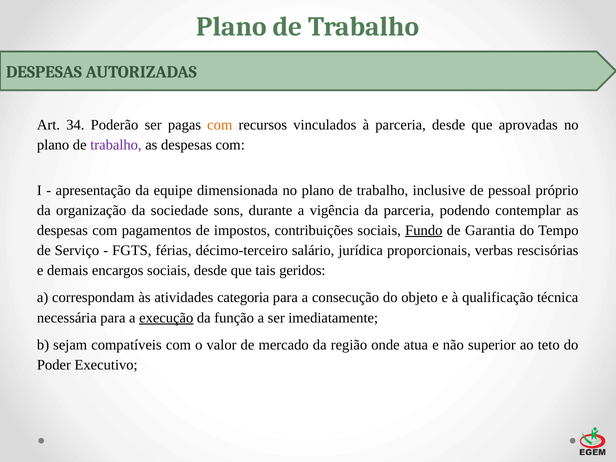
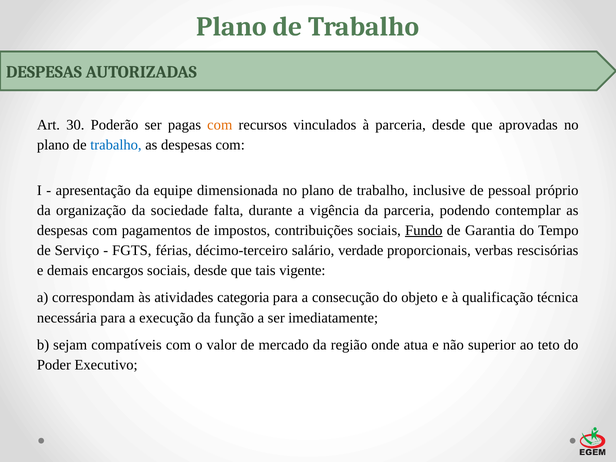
34: 34 -> 30
trabalho at (116, 145) colour: purple -> blue
sons: sons -> falta
jurídica: jurídica -> verdade
geridos: geridos -> vigente
execução underline: present -> none
